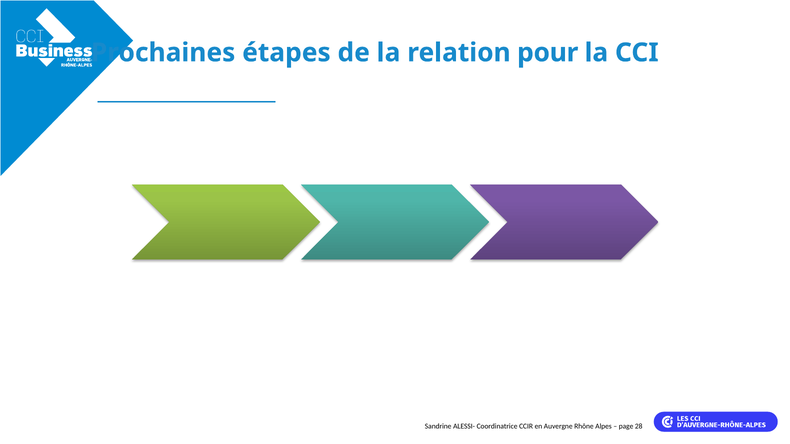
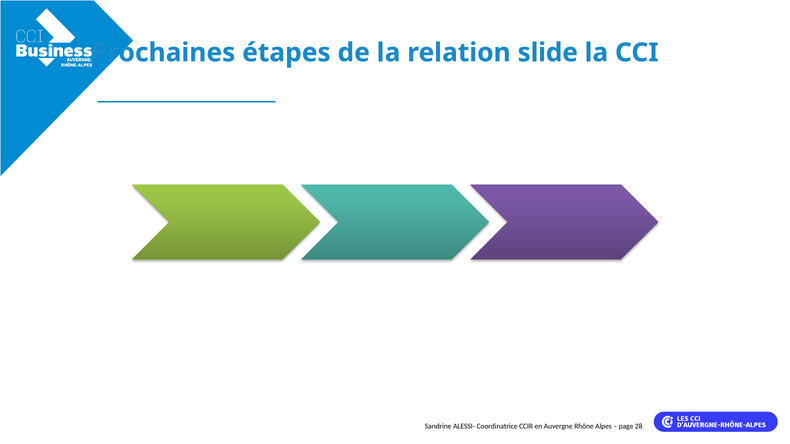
pour: pour -> slide
